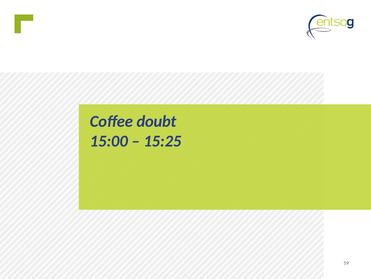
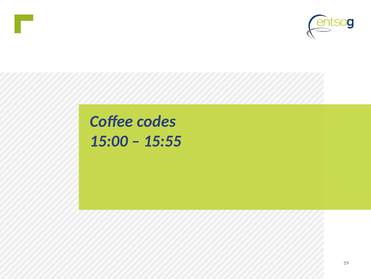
doubt: doubt -> codes
15:25: 15:25 -> 15:55
